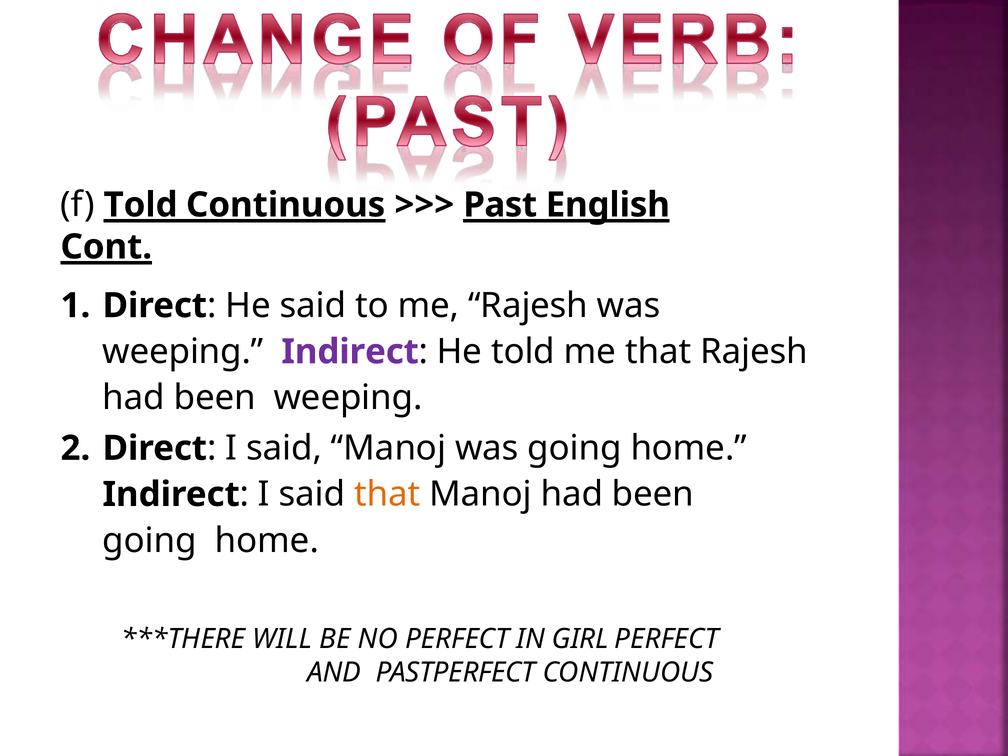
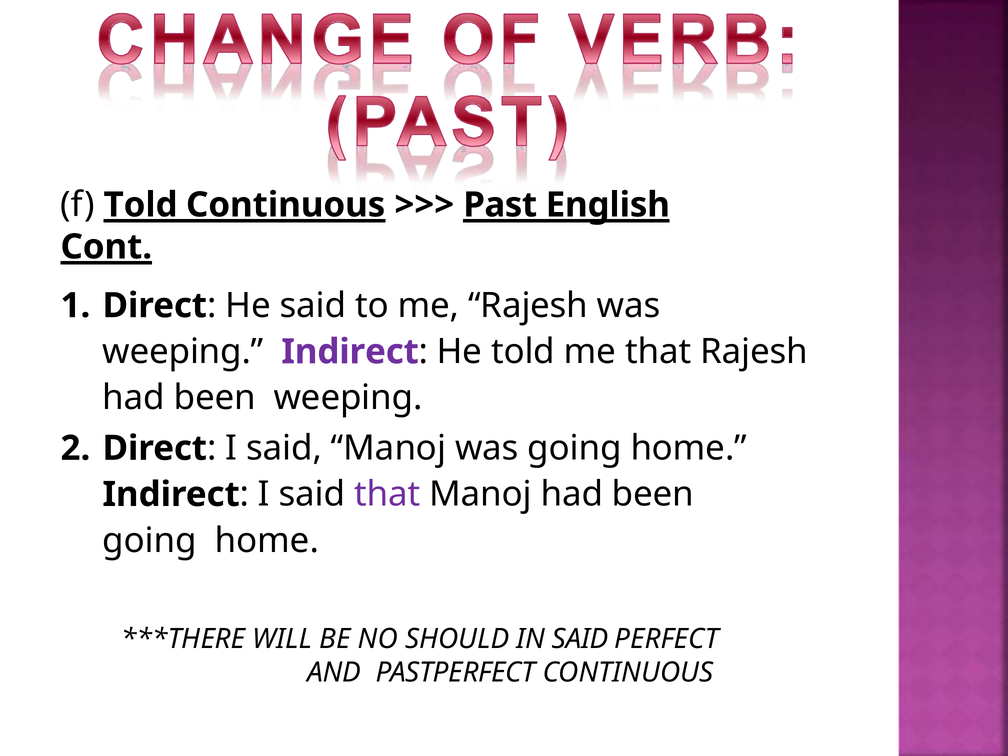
that at (387, 494) colour: orange -> purple
NO PERFECT: PERFECT -> SHOULD
IN GIRL: GIRL -> SAID
